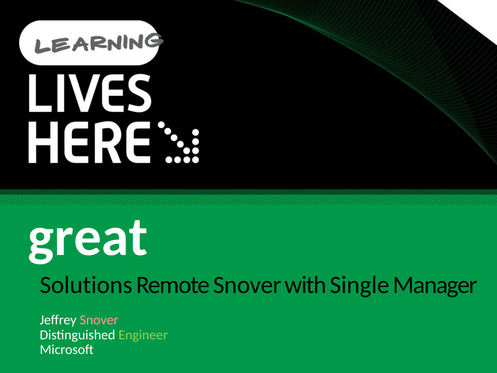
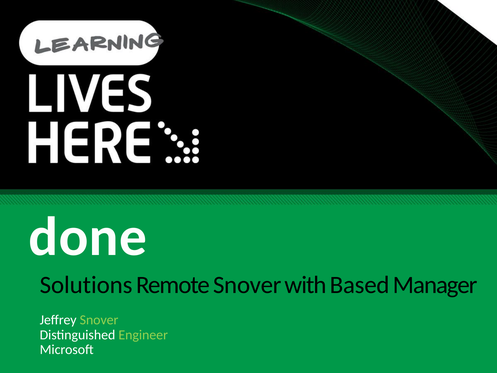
great: great -> done
Single: Single -> Based
Snover at (99, 320) colour: pink -> light green
